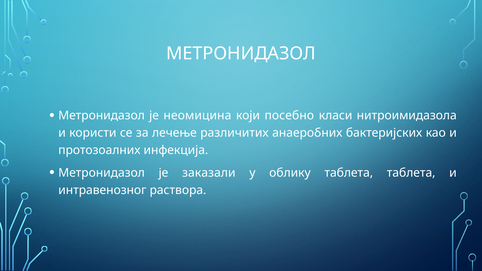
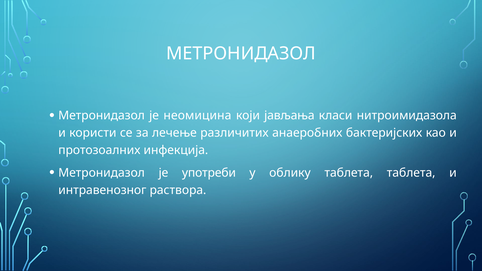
посебно: посебно -> јављања
заказали: заказали -> употреби
